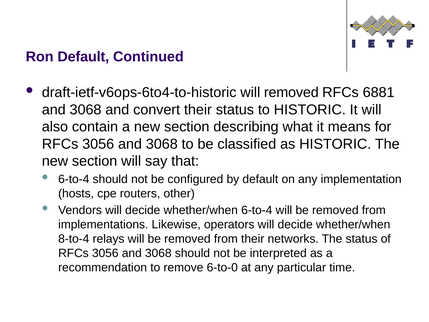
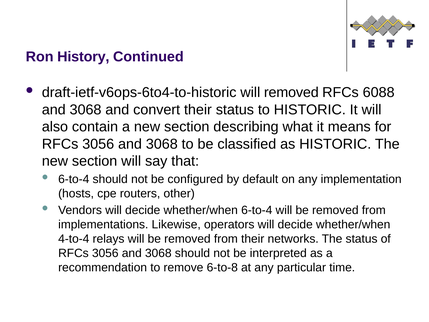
Ron Default: Default -> History
6881: 6881 -> 6088
8-to-4: 8-to-4 -> 4-to-4
6-to-0: 6-to-0 -> 6-to-8
